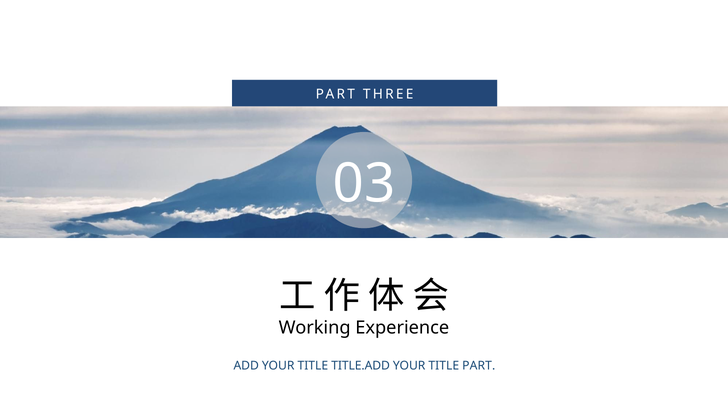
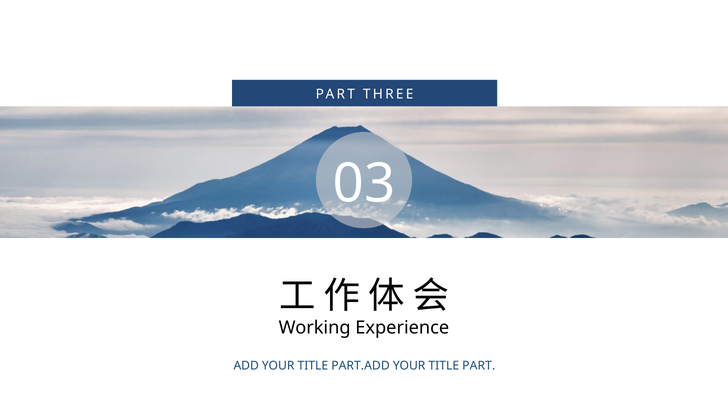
TITLE.ADD: TITLE.ADD -> PART.ADD
